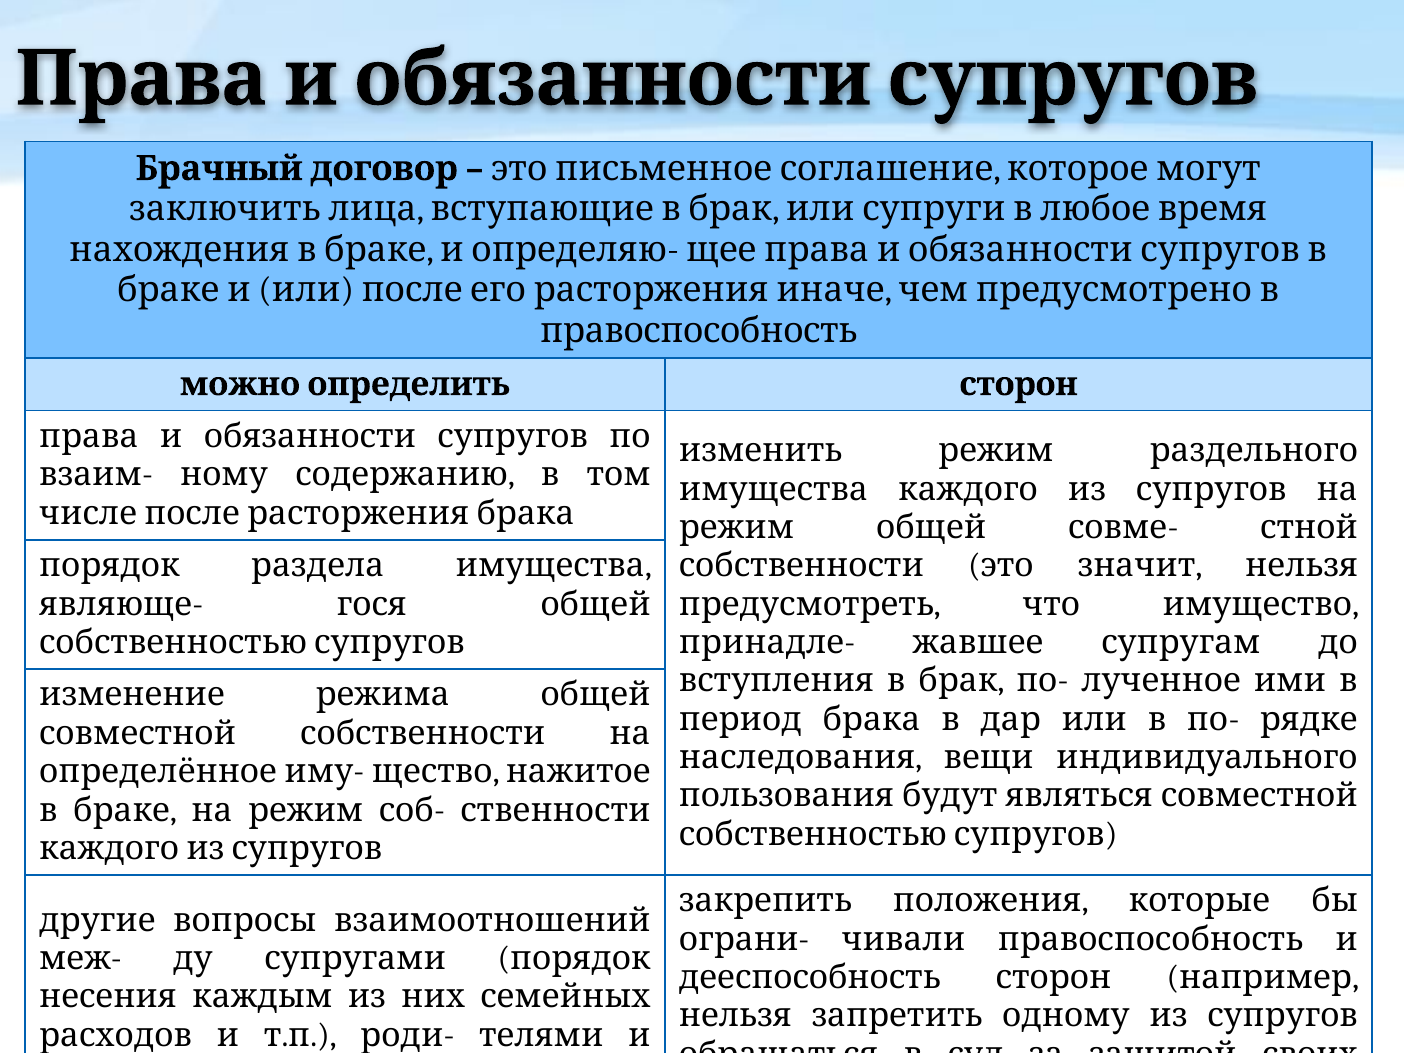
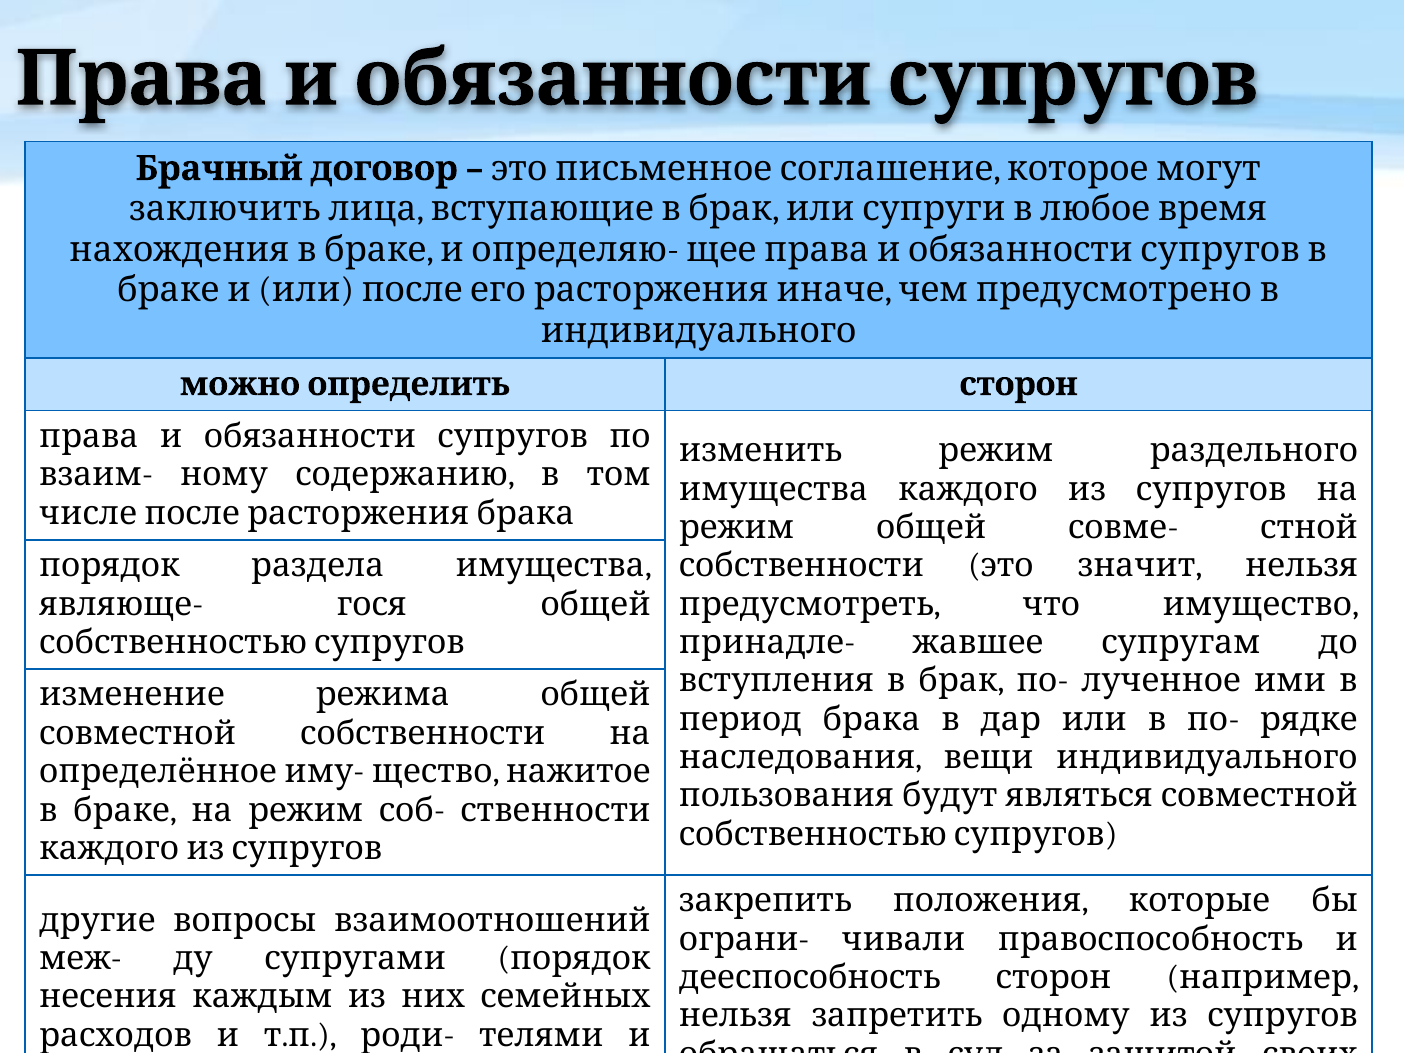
правоспособность at (699, 331): правоспособность -> индивидуального
